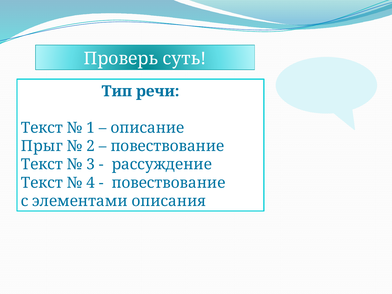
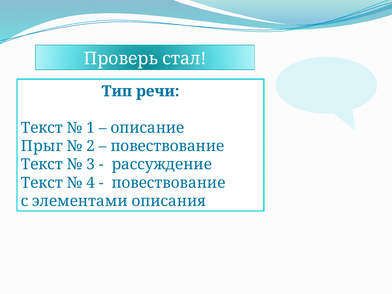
суть: суть -> стал
